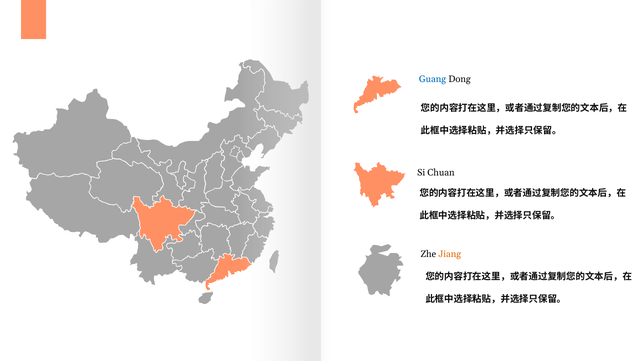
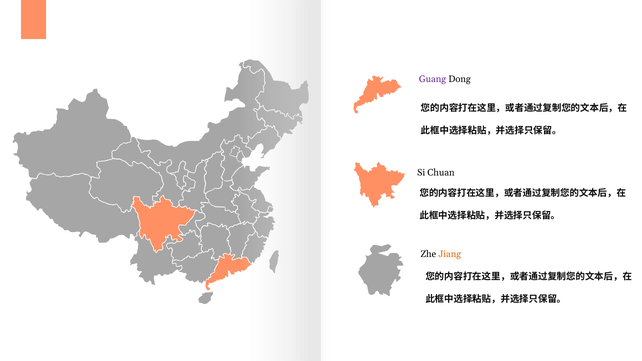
Guang colour: blue -> purple
